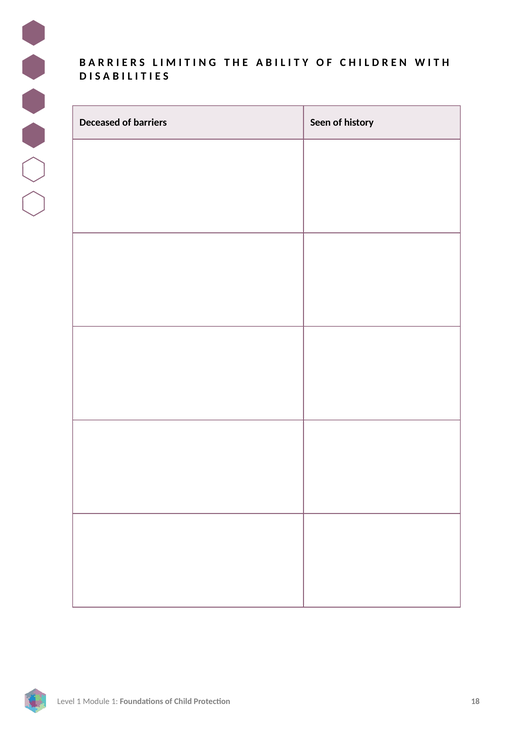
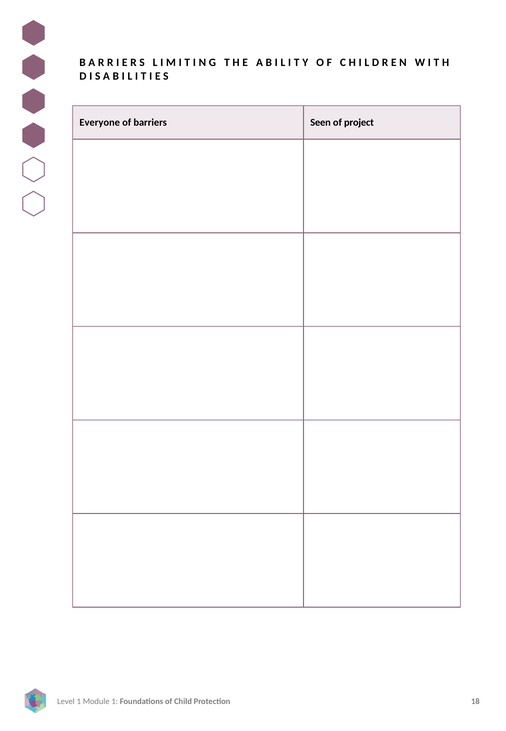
Deceased: Deceased -> Everyone
history: history -> project
